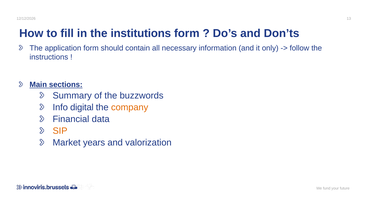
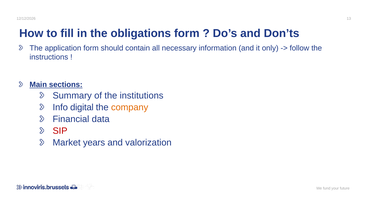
institutions: institutions -> obligations
buzzwords: buzzwords -> institutions
SIP colour: orange -> red
